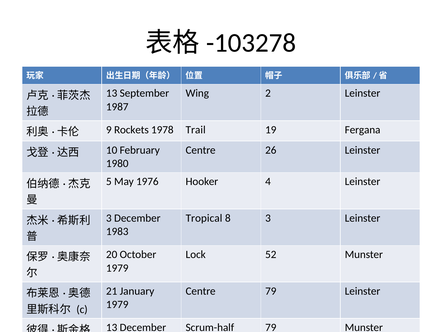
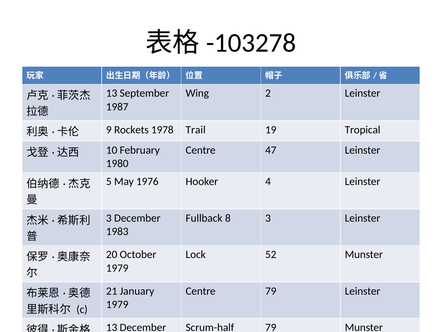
Fergana: Fergana -> Tropical
Centre 26: 26 -> 47
Tropical at (204, 218): Tropical -> Fullback
